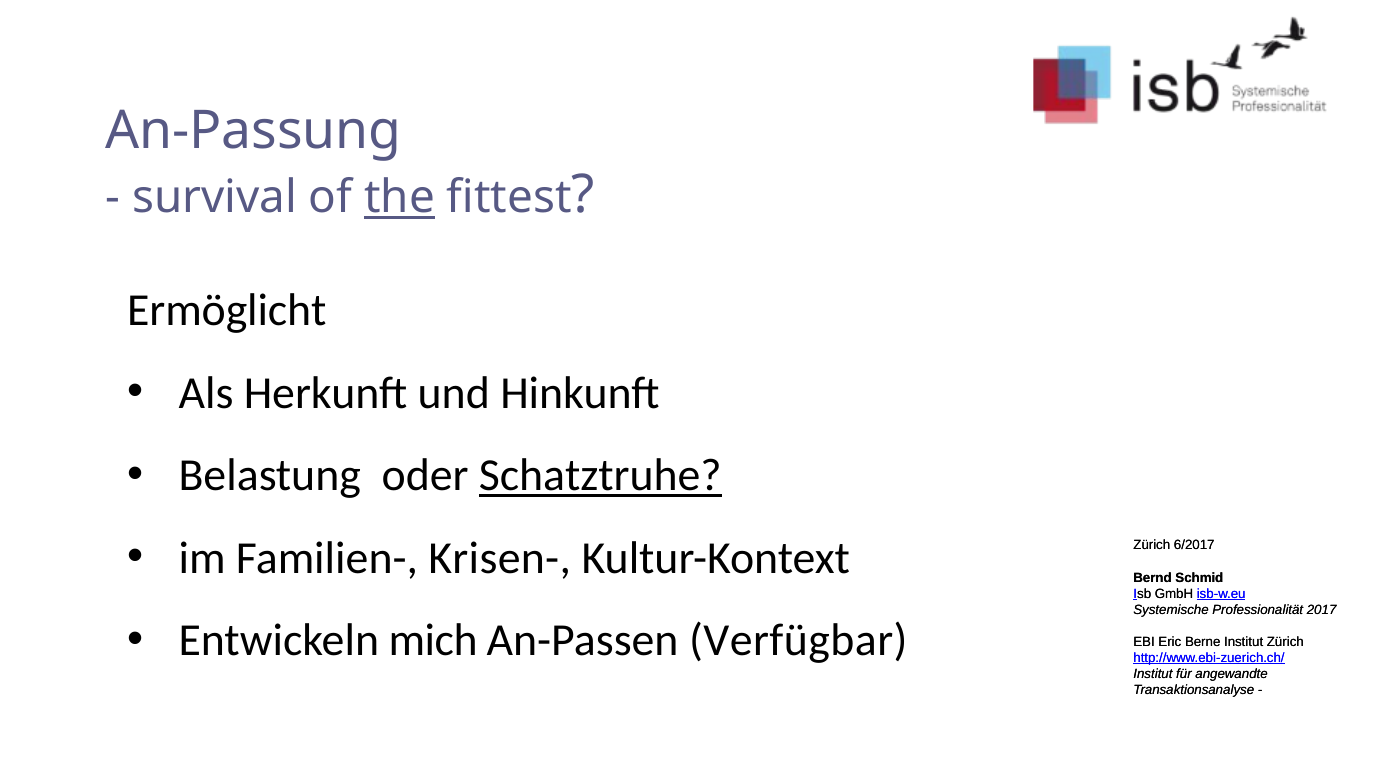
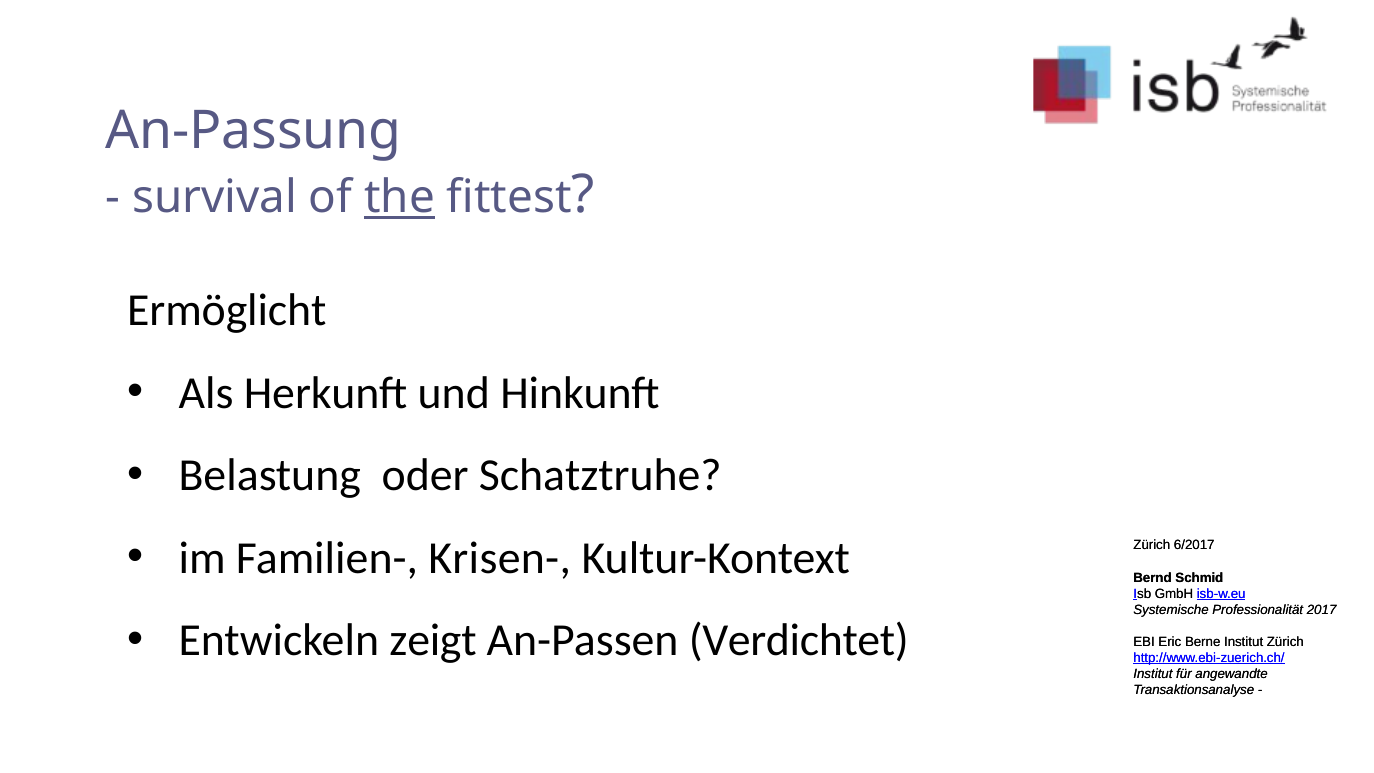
Schatztruhe underline: present -> none
mich: mich -> zeigt
Verfügbar: Verfügbar -> Verdichtet
